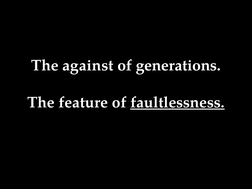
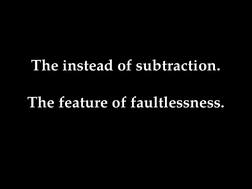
against: against -> instead
generations: generations -> subtraction
faultlessness underline: present -> none
